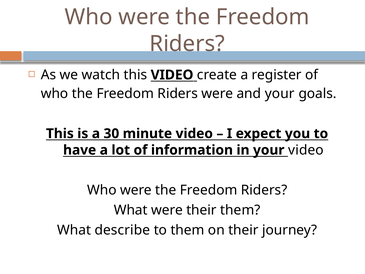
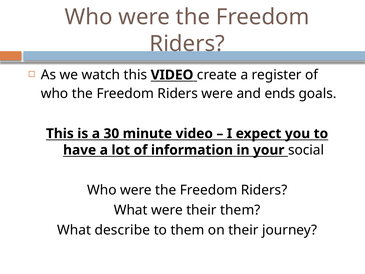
and your: your -> ends
your video: video -> social
